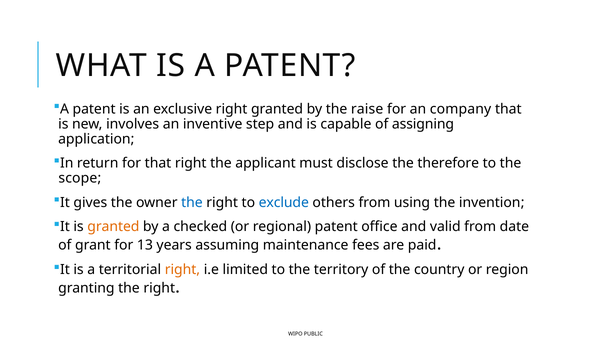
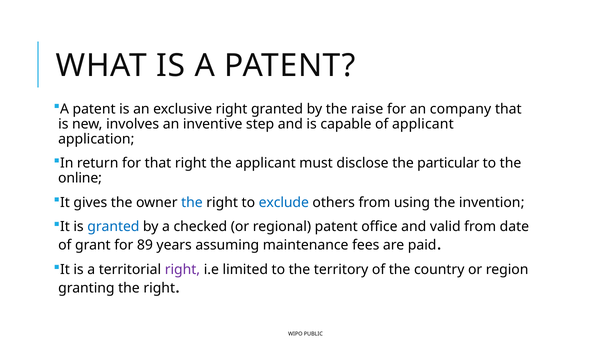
of assigning: assigning -> applicant
therefore: therefore -> particular
scope: scope -> online
granted at (113, 226) colour: orange -> blue
13: 13 -> 89
right at (182, 270) colour: orange -> purple
